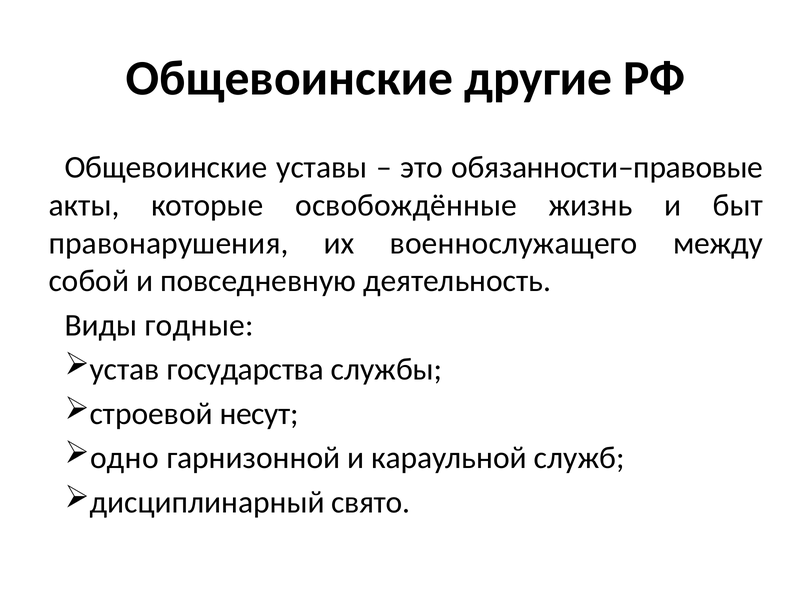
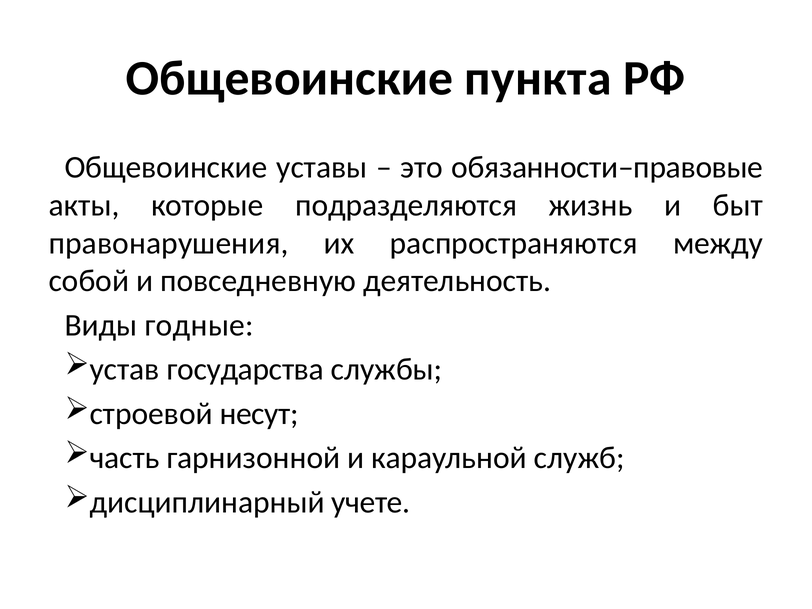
другие: другие -> пункта
освобождённые: освобождённые -> подразделяются
военнослужащего: военнослужащего -> распространяются
одно: одно -> часть
свято: свято -> учете
